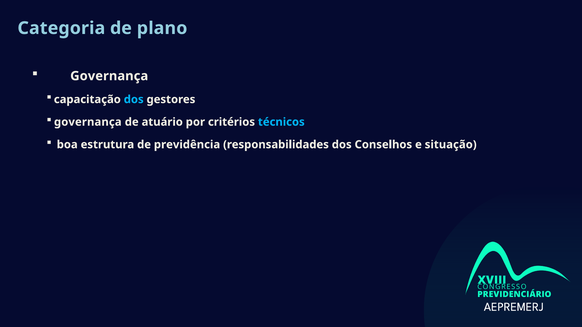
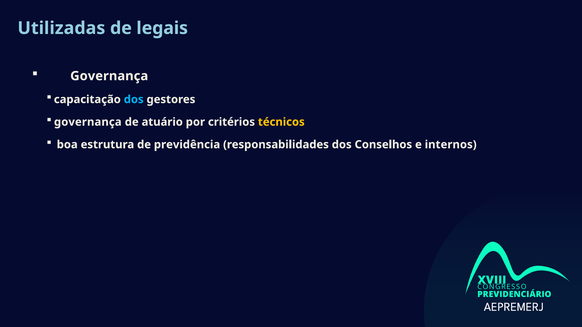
Categoria: Categoria -> Utilizadas
plano: plano -> legais
técnicos colour: light blue -> yellow
situação: situação -> internos
